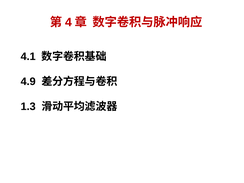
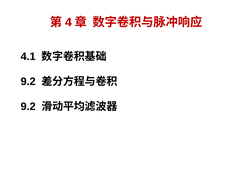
4.9 at (28, 81): 4.9 -> 9.2
1.3 at (28, 106): 1.3 -> 9.2
